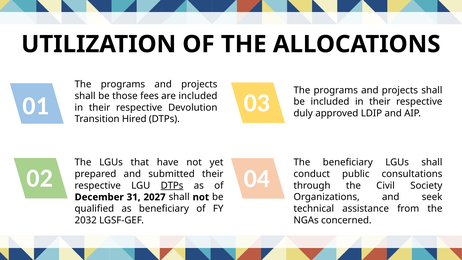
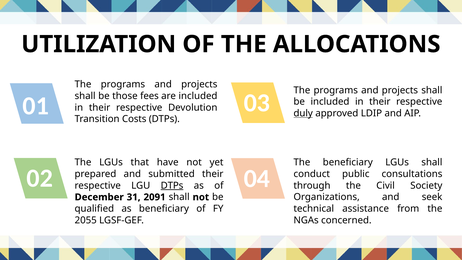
duly underline: none -> present
Hired: Hired -> Costs
2027: 2027 -> 2091
2032: 2032 -> 2055
